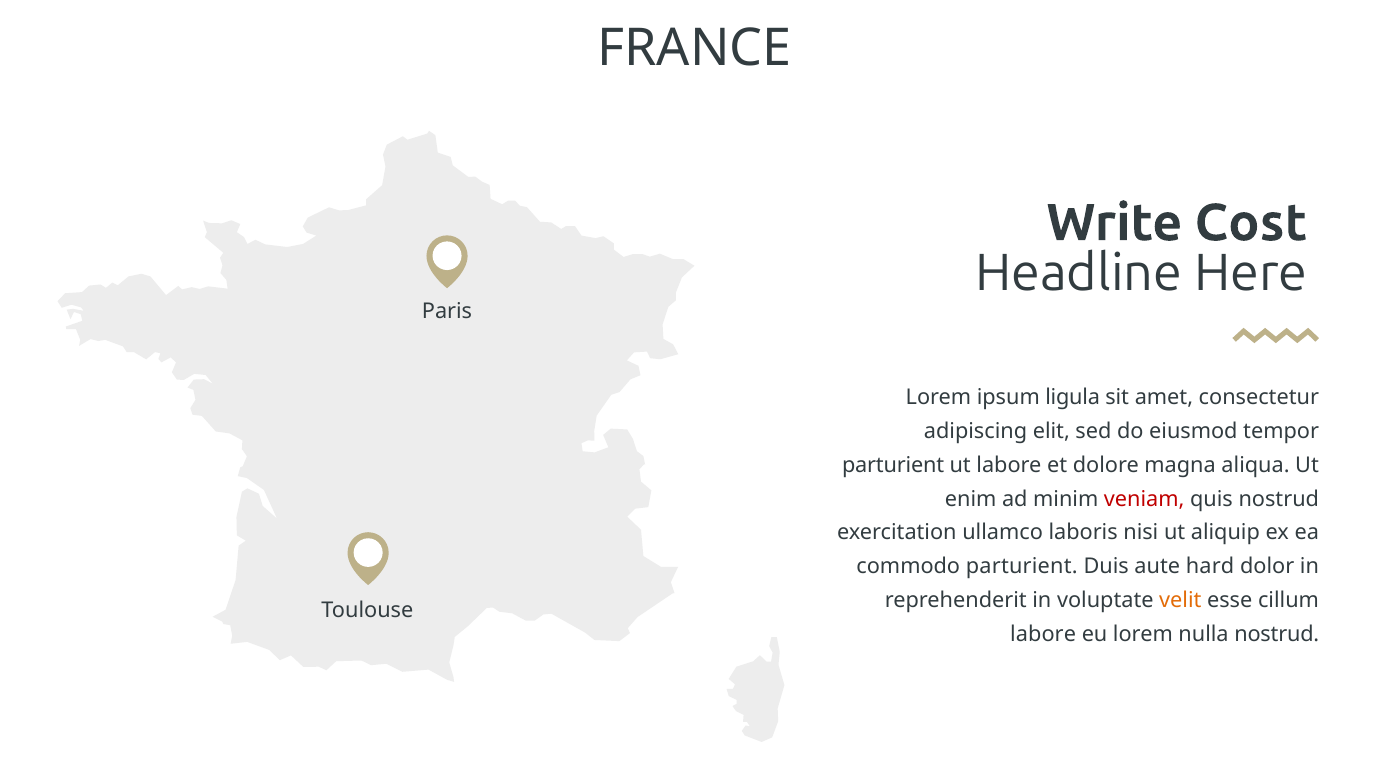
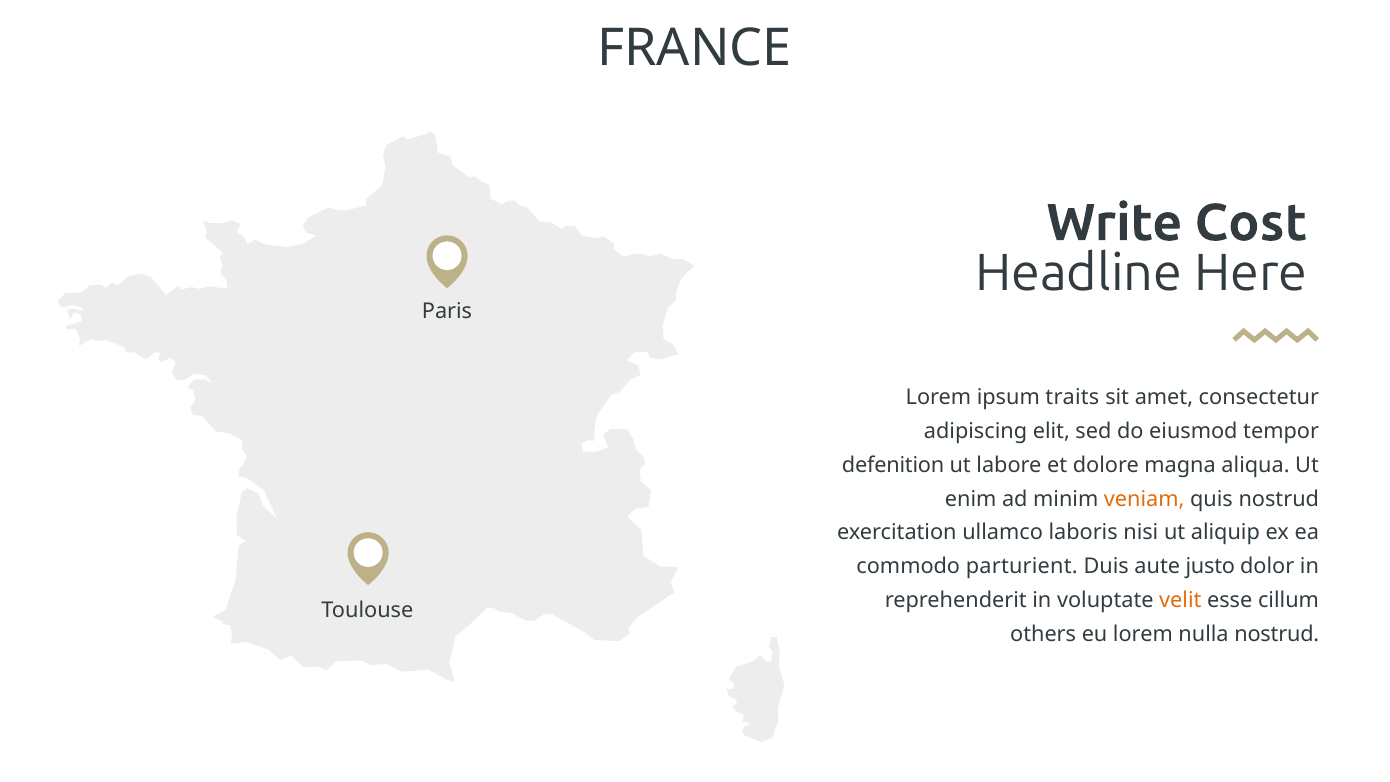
ligula: ligula -> traits
parturient at (893, 465): parturient -> defenition
veniam colour: red -> orange
hard: hard -> justo
labore at (1043, 634): labore -> others
